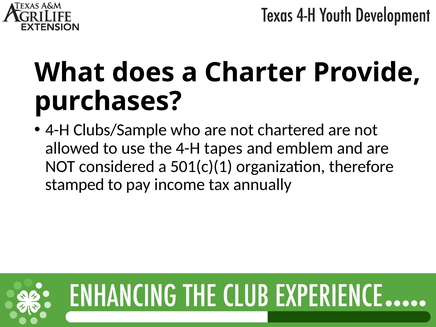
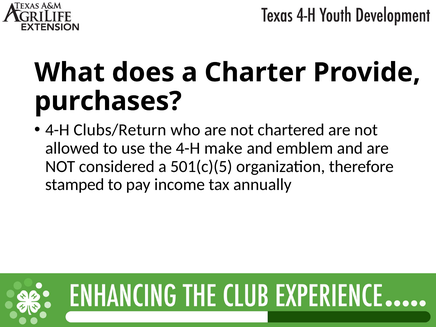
Clubs/Sample: Clubs/Sample -> Clubs/Return
tapes: tapes -> make
501(c)(1: 501(c)(1 -> 501(c)(5
